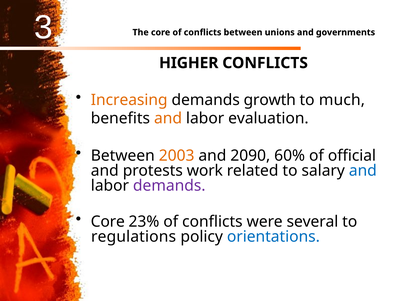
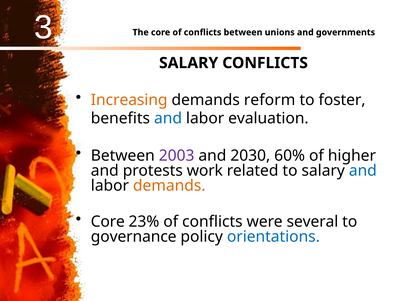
HIGHER at (189, 63): HIGHER -> SALARY
growth: growth -> reform
much: much -> foster
and at (168, 118) colour: orange -> blue
2003 colour: orange -> purple
2090: 2090 -> 2030
official: official -> higher
demands at (169, 185) colour: purple -> orange
regulations: regulations -> governance
